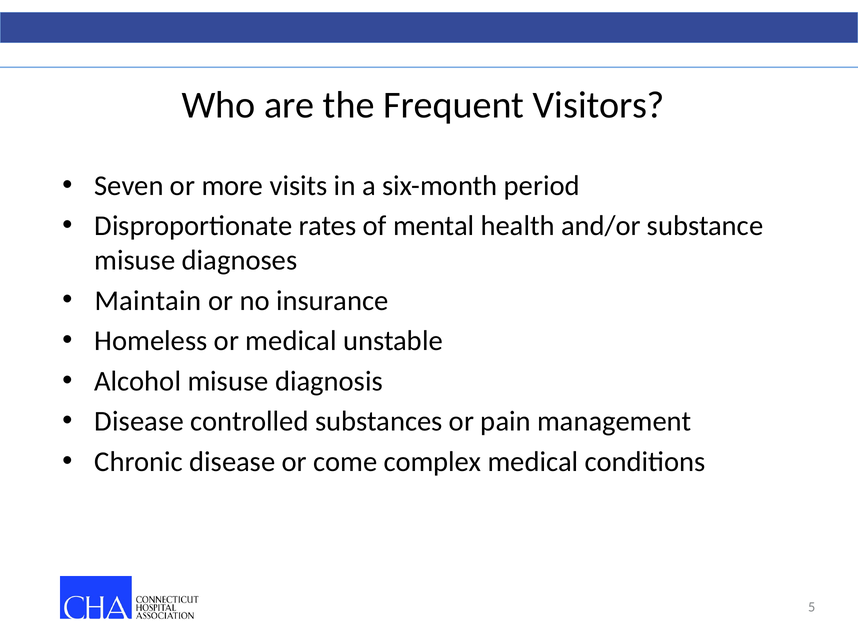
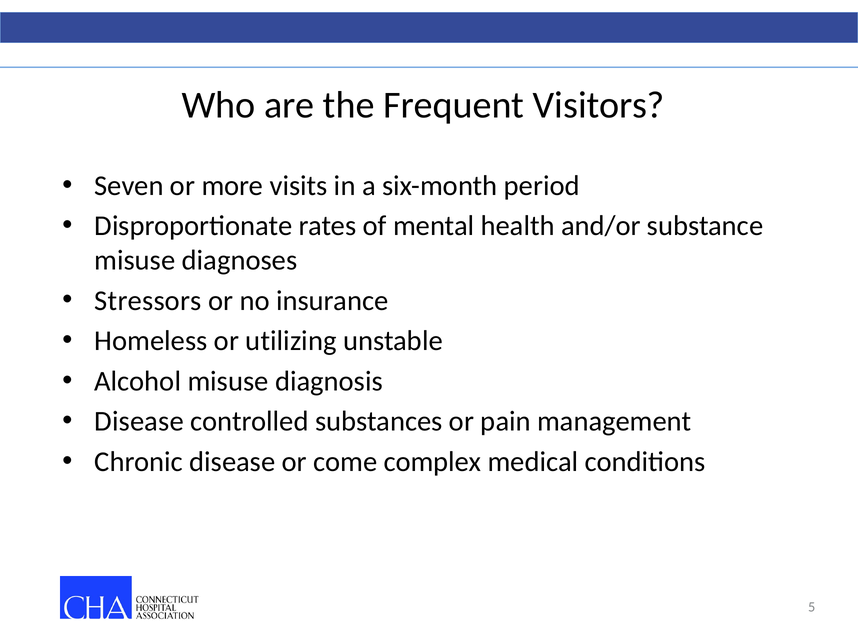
Maintain: Maintain -> Stressors
or medical: medical -> utilizing
